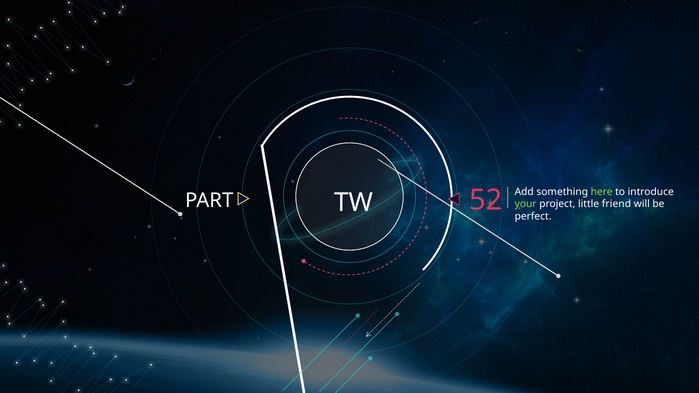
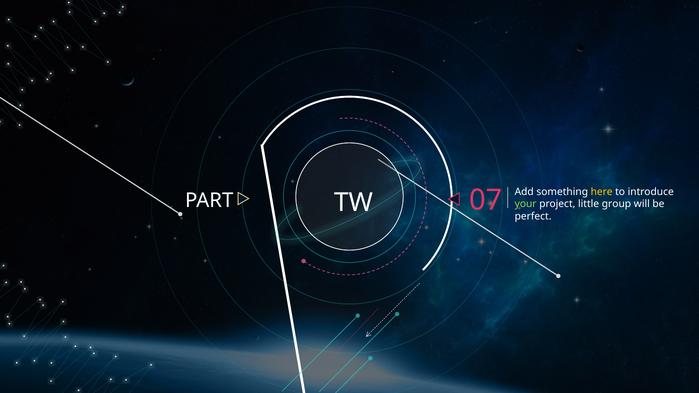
52: 52 -> 07
here colour: light green -> yellow
friend: friend -> group
